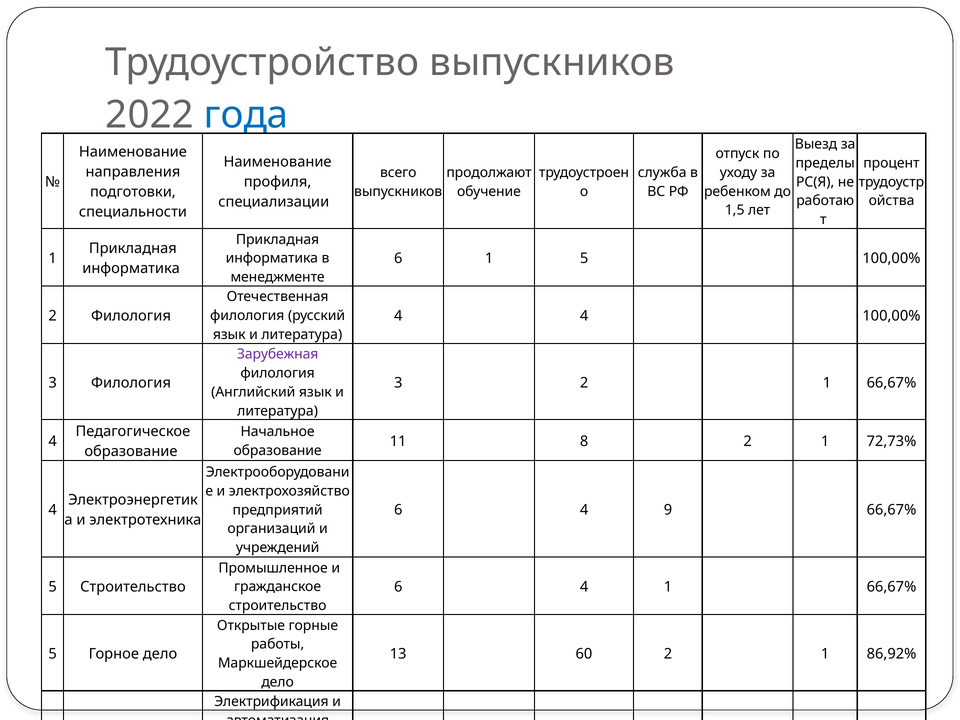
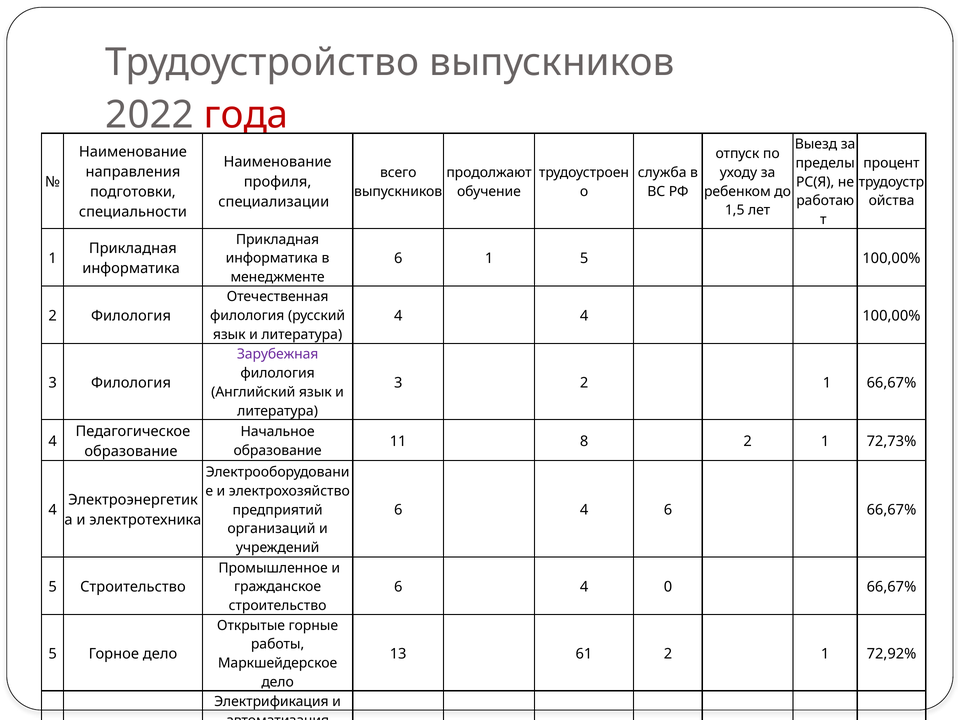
года colour: blue -> red
4 9: 9 -> 6
4 1: 1 -> 0
60: 60 -> 61
86,92%: 86,92% -> 72,92%
